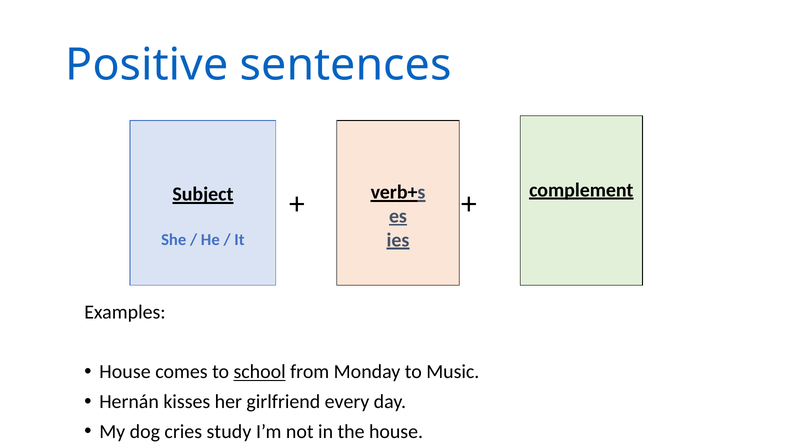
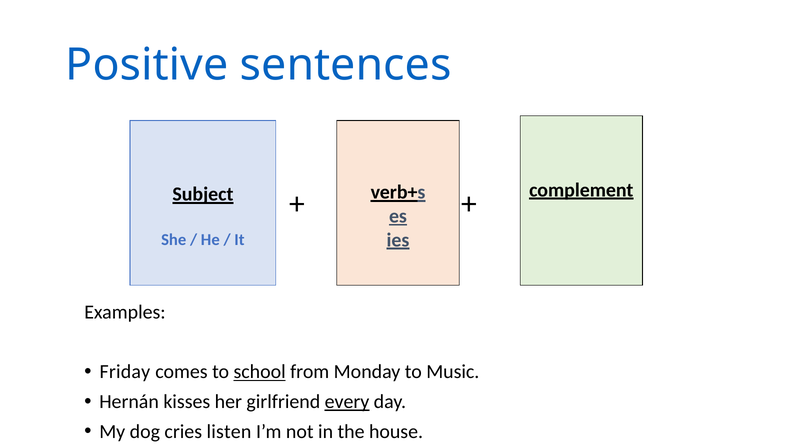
House at (125, 372): House -> Friday
every underline: none -> present
study: study -> listen
